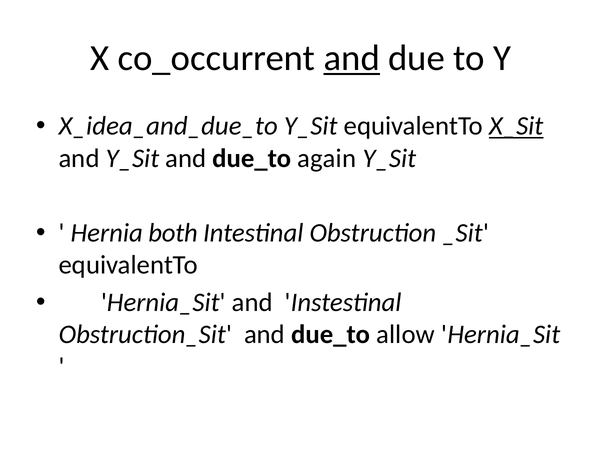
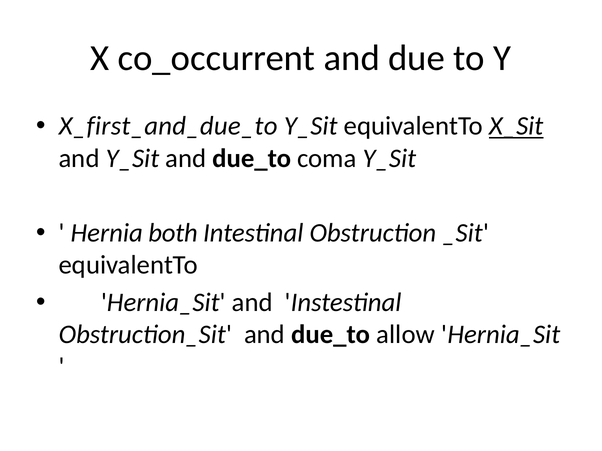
and at (352, 58) underline: present -> none
X_idea_and_due_to: X_idea_and_due_to -> X_first_and_due_to
again: again -> coma
